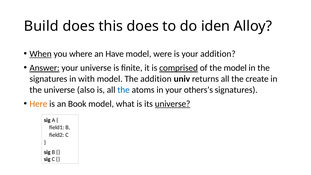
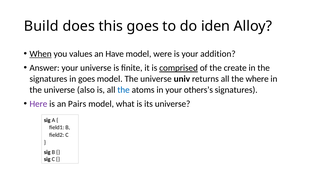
this does: does -> goes
where: where -> values
Answer underline: present -> none
the model: model -> create
in with: with -> goes
model The addition: addition -> universe
create: create -> where
Here colour: orange -> purple
Book: Book -> Pairs
universe at (173, 104) underline: present -> none
